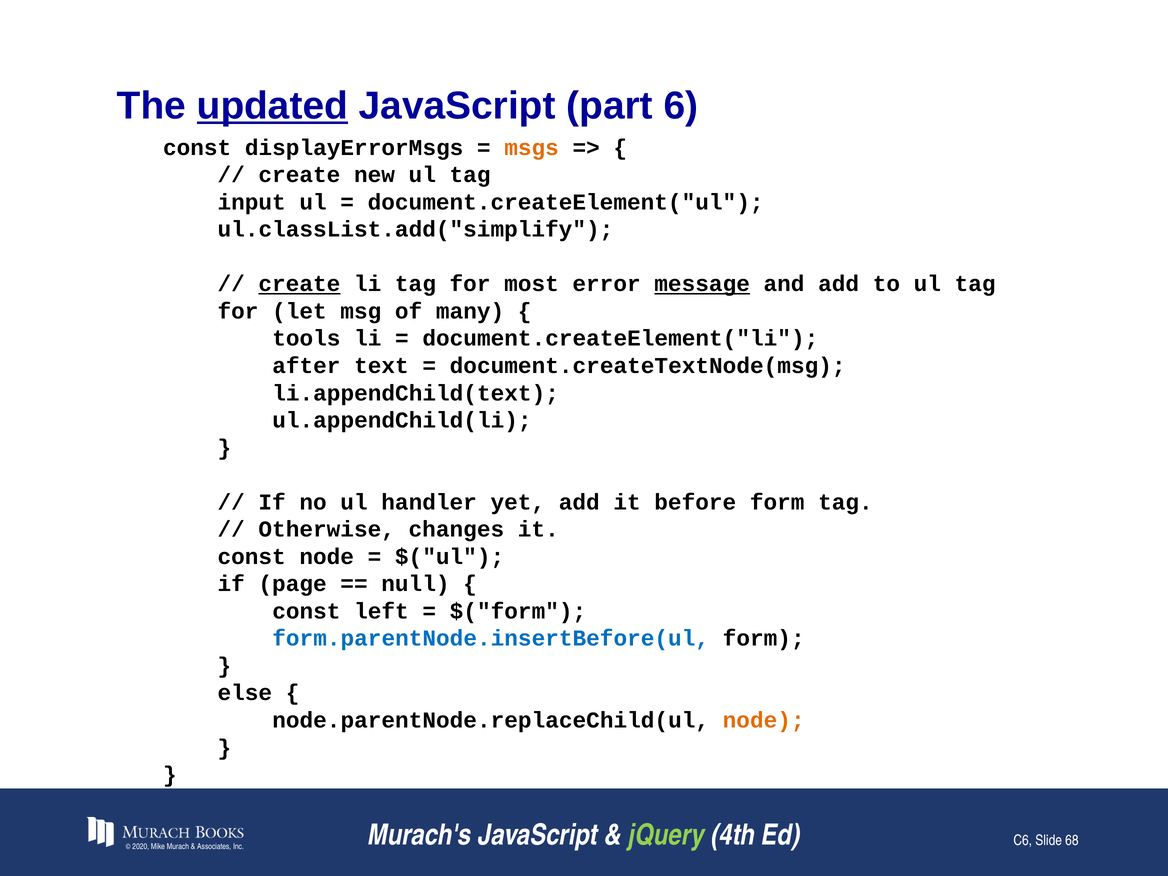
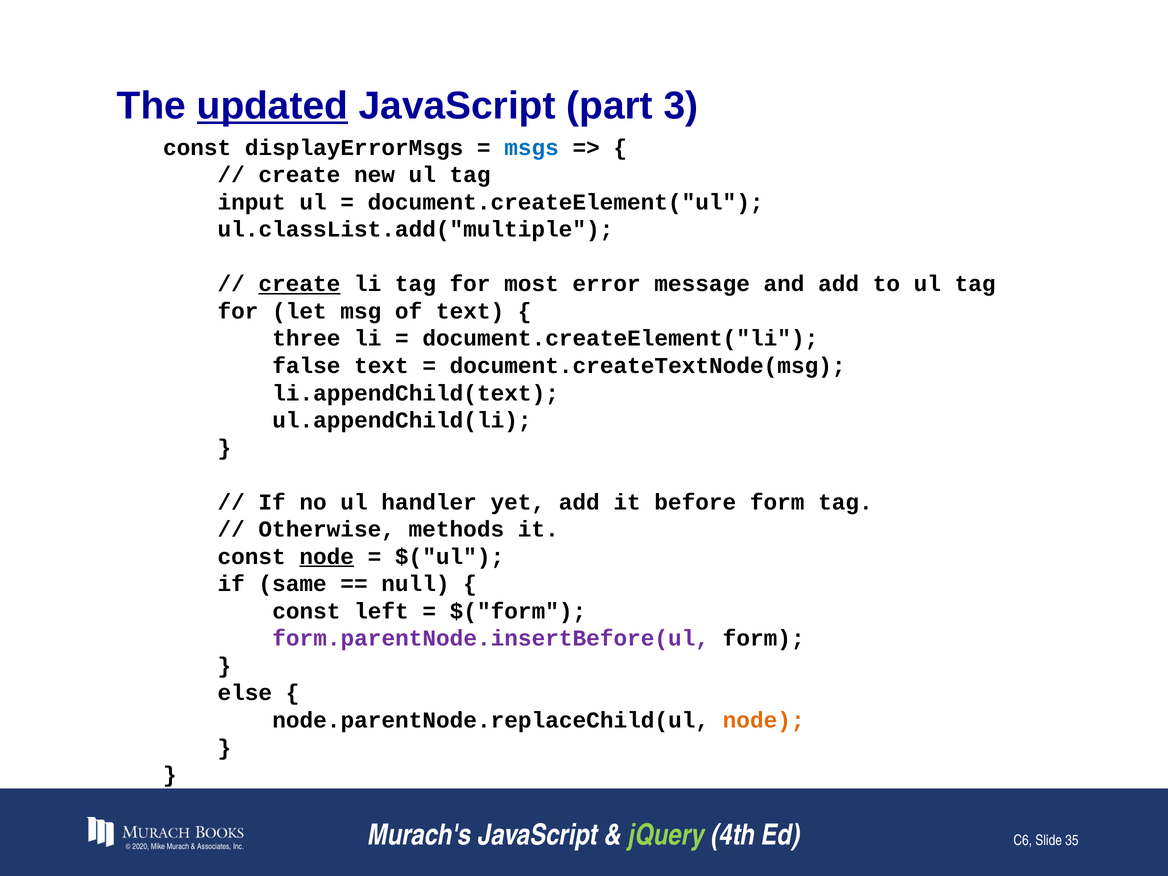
6: 6 -> 3
msgs colour: orange -> blue
ul.classList.add("simplify: ul.classList.add("simplify -> ul.classList.add("multiple
message underline: present -> none
of many: many -> text
tools: tools -> three
after: after -> false
changes: changes -> methods
node at (327, 557) underline: none -> present
page: page -> same
form.parentNode.insertBefore(ul colour: blue -> purple
68: 68 -> 35
